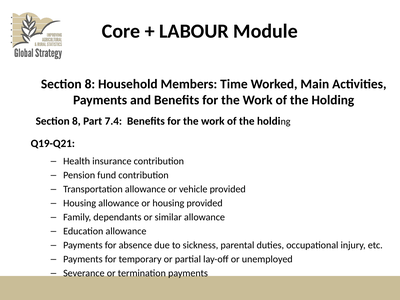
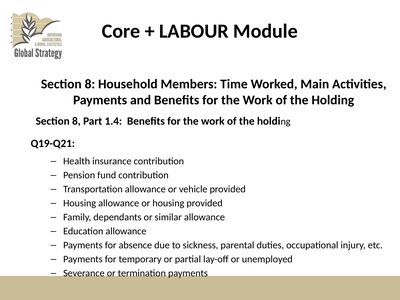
7.4: 7.4 -> 1.4
